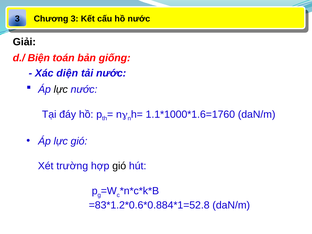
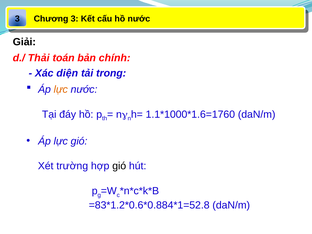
Biện: Biện -> Thải
giống: giống -> chính
tải nước: nước -> trong
lực at (61, 89) colour: black -> orange
